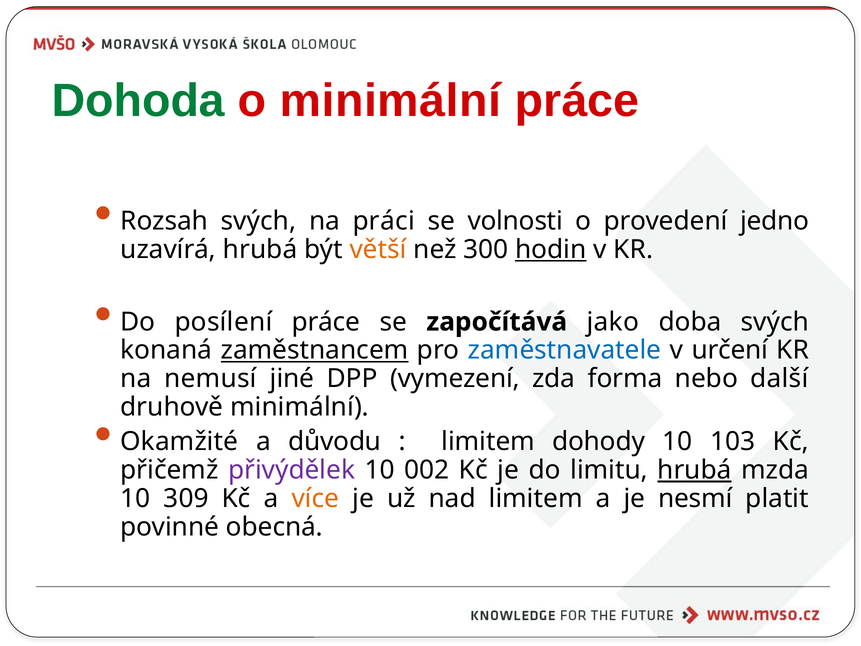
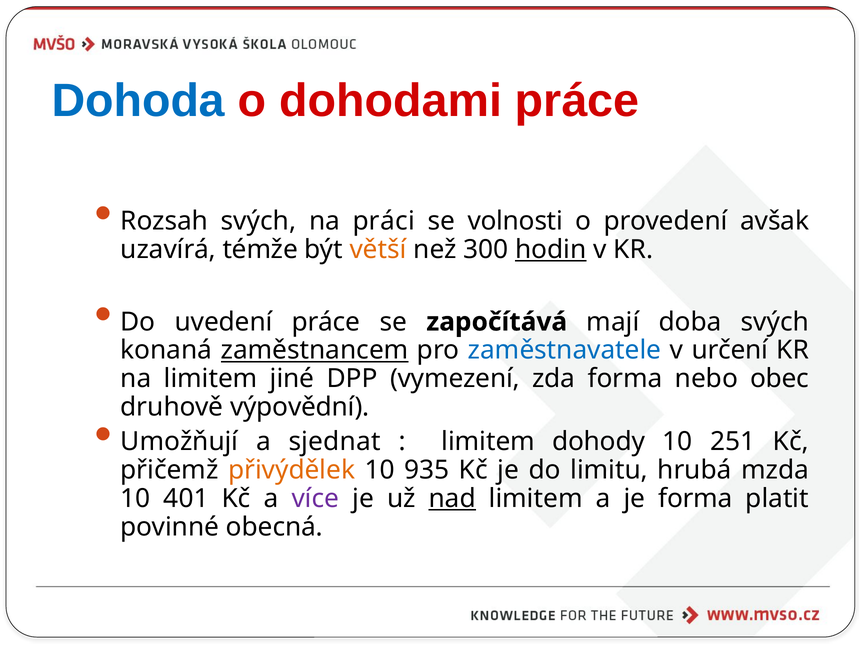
Dohoda colour: green -> blue
o minimální: minimální -> dohodami
jedno: jedno -> avšak
uzavírá hrubá: hrubá -> témže
posílení: posílení -> uvedení
jako: jako -> mají
na nemusí: nemusí -> limitem
další: další -> obec
druhově minimální: minimální -> výpovědní
Okamžité: Okamžité -> Umožňují
důvodu: důvodu -> sjednat
103: 103 -> 251
přivýdělek colour: purple -> orange
002: 002 -> 935
hrubá at (695, 470) underline: present -> none
309: 309 -> 401
více colour: orange -> purple
nad underline: none -> present
je nesmí: nesmí -> forma
